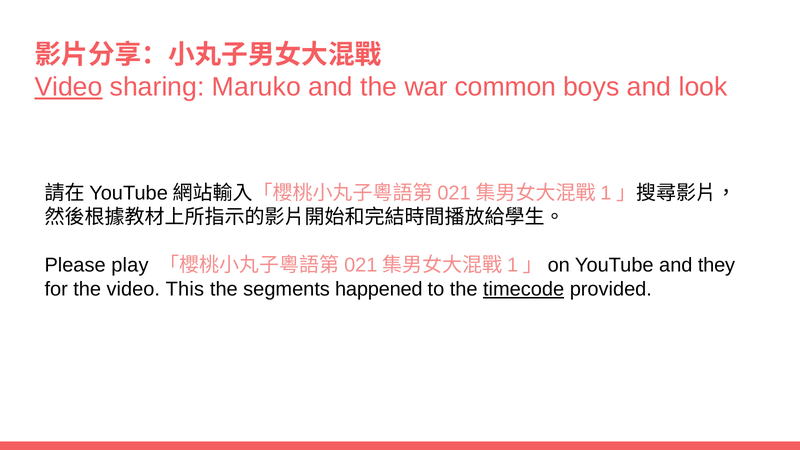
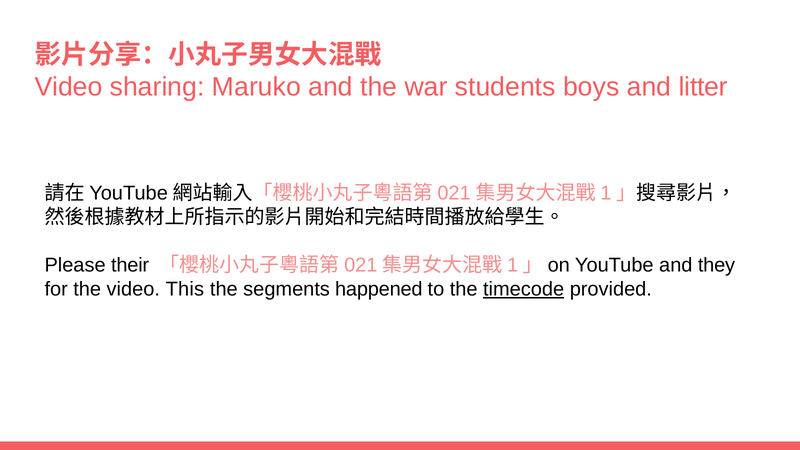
Video at (69, 87) underline: present -> none
common: common -> students
look: look -> litter
play: play -> their
